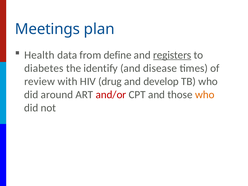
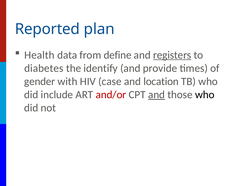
Meetings: Meetings -> Reported
disease: disease -> provide
review: review -> gender
drug: drug -> case
develop: develop -> location
around: around -> include
and at (157, 95) underline: none -> present
who at (205, 95) colour: orange -> black
